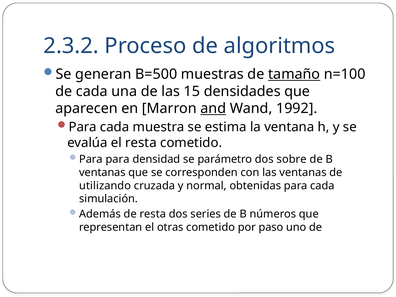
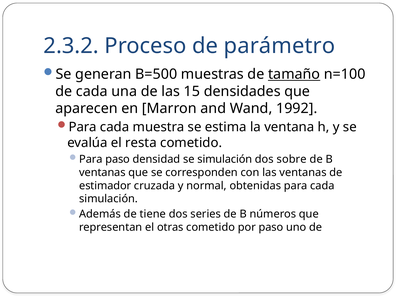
algoritmos: algoritmos -> parámetro
and underline: present -> none
Para para: para -> paso
se parámetro: parámetro -> simulación
utilizando: utilizando -> estimador
de resta: resta -> tiene
